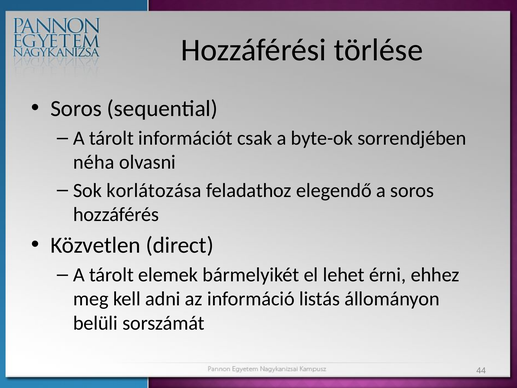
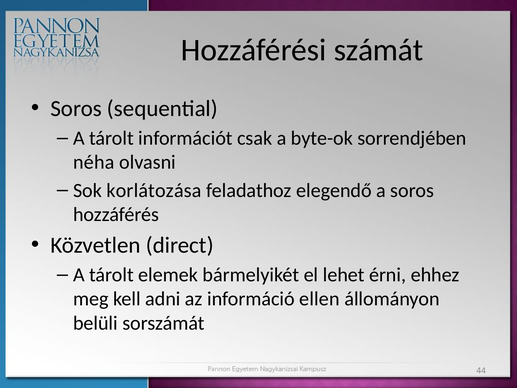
törlése: törlése -> számát
listás: listás -> ellen
